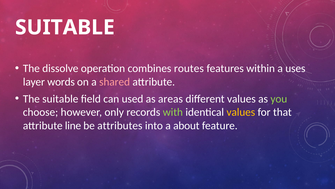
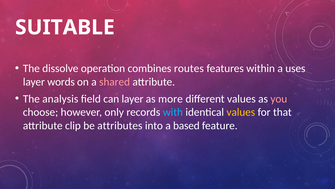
The suitable: suitable -> analysis
can used: used -> layer
areas: areas -> more
you colour: light green -> pink
with colour: light green -> light blue
line: line -> clip
about: about -> based
